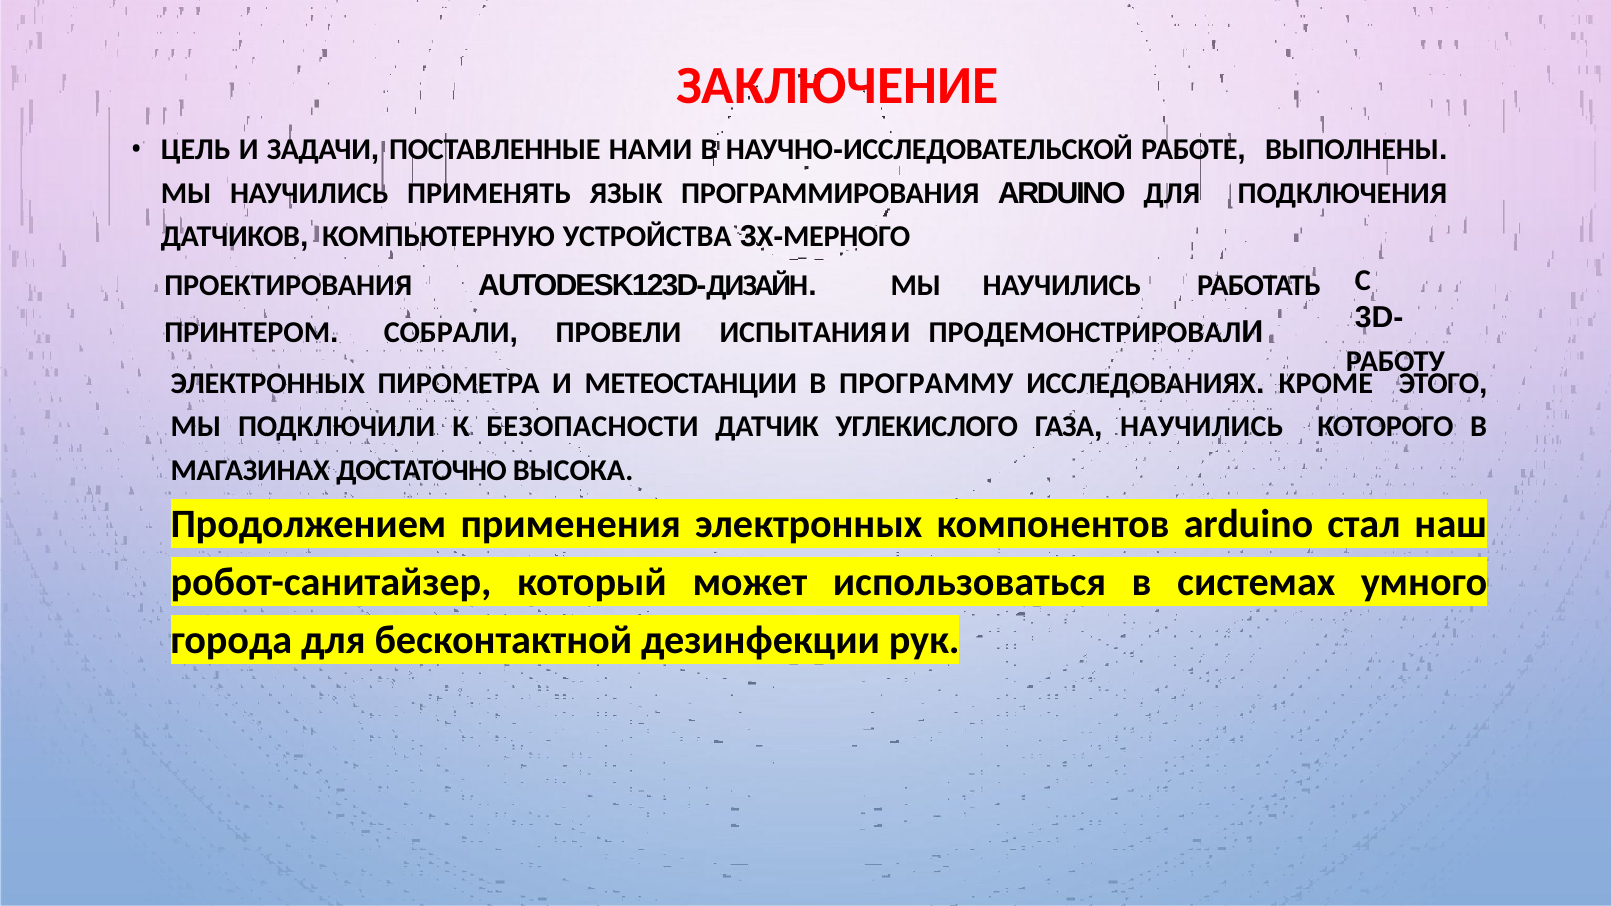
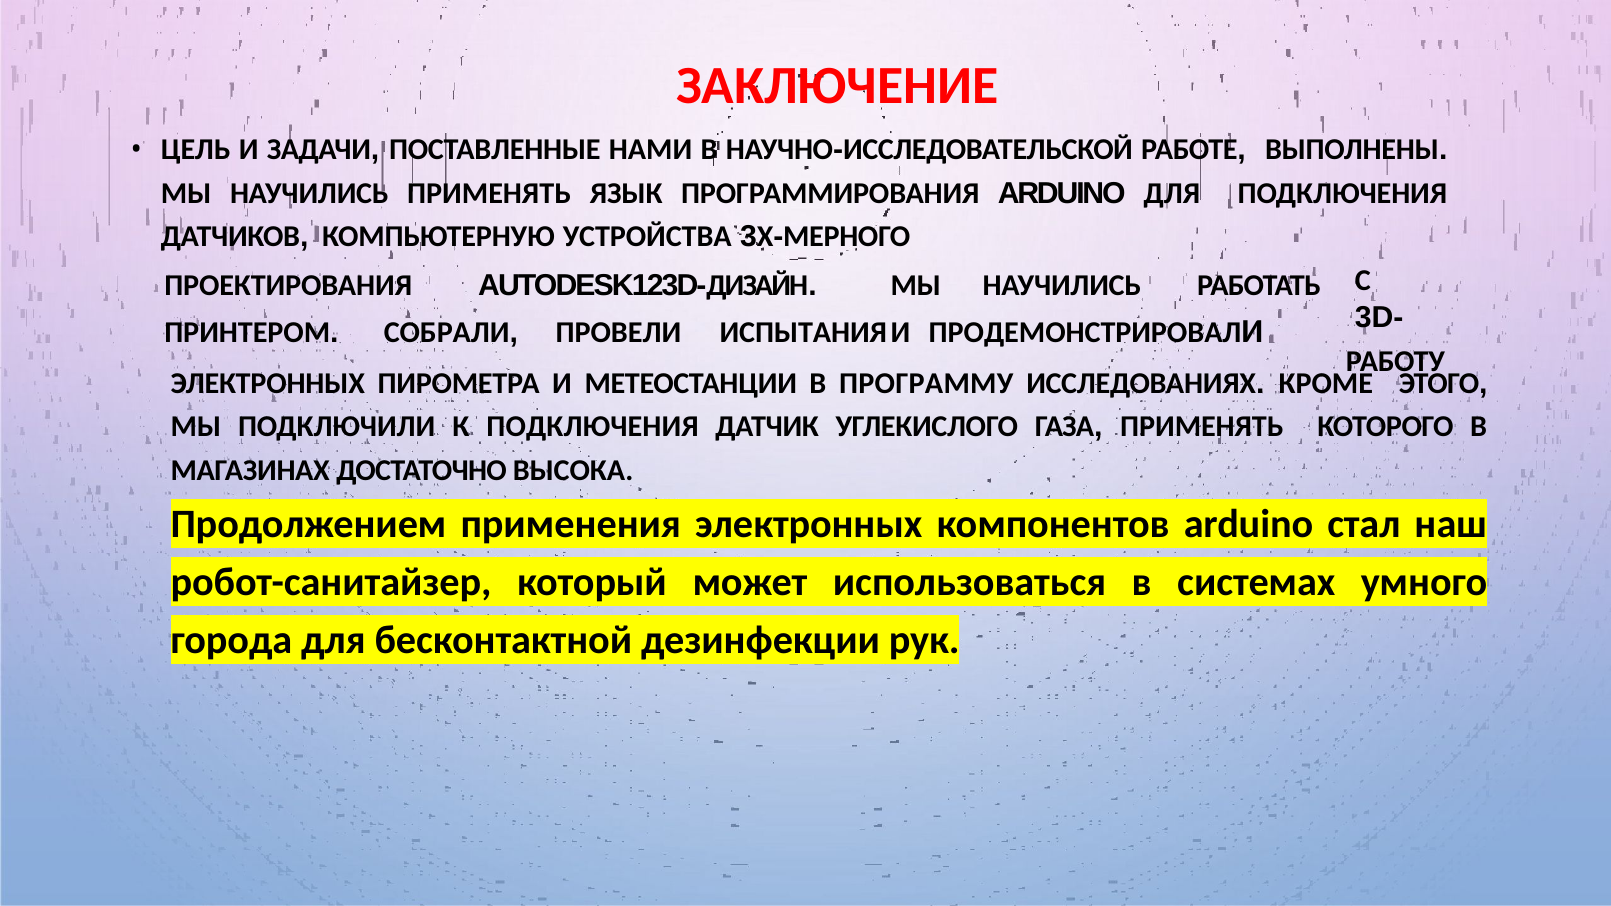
К БЕЗОПАСНОСТИ: БЕЗОПАСНОСТИ -> ПОДКЛЮЧЕНИЯ
ГАЗА НАУЧИЛИСЬ: НАУЧИЛИСЬ -> ПРИМЕНЯТЬ
